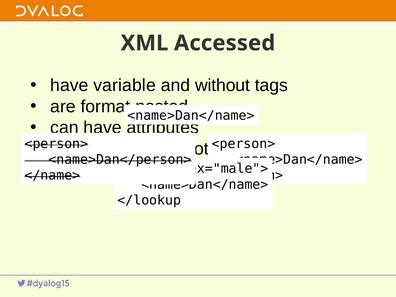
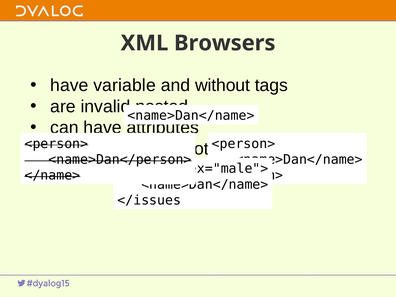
Accessed: Accessed -> Browsers
format: format -> invalid
</lookup: </lookup -> </issues
